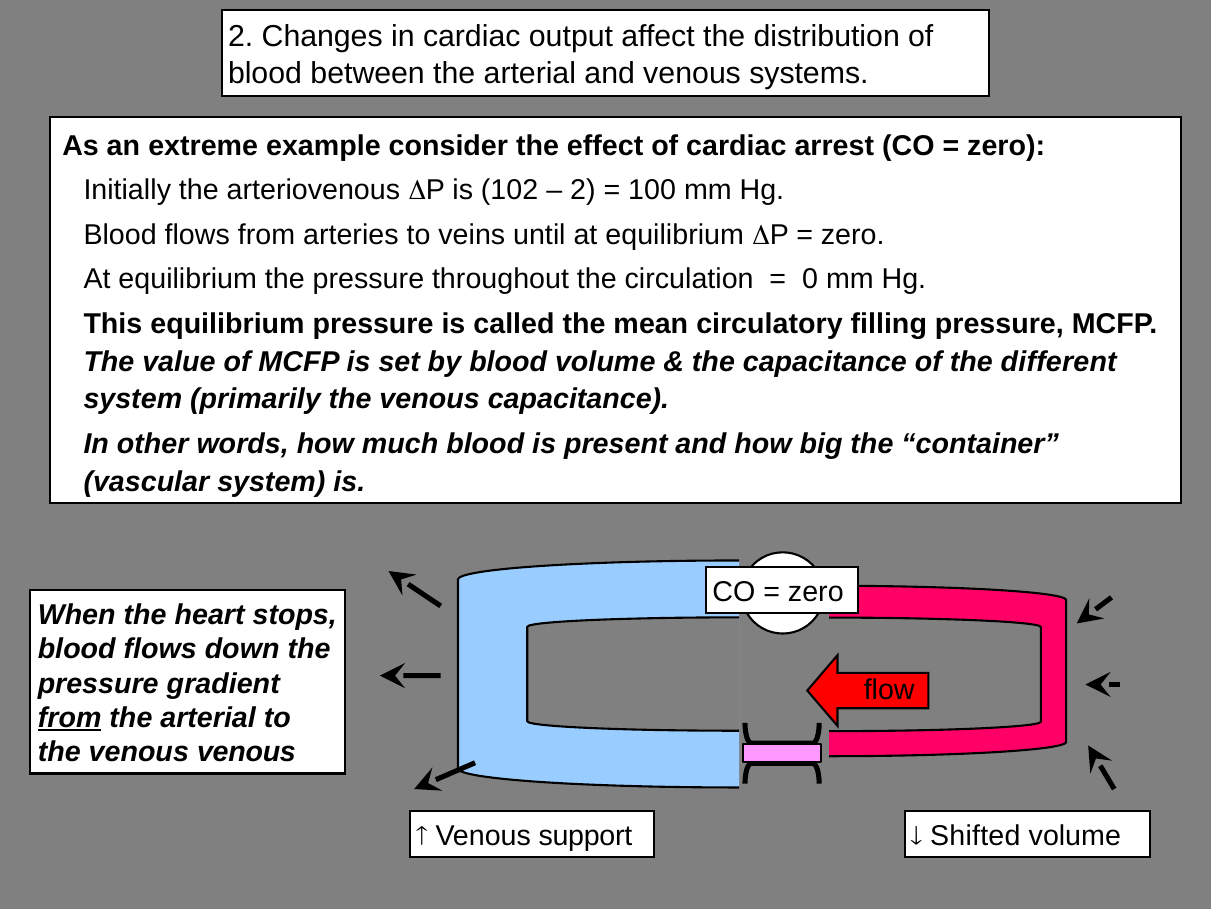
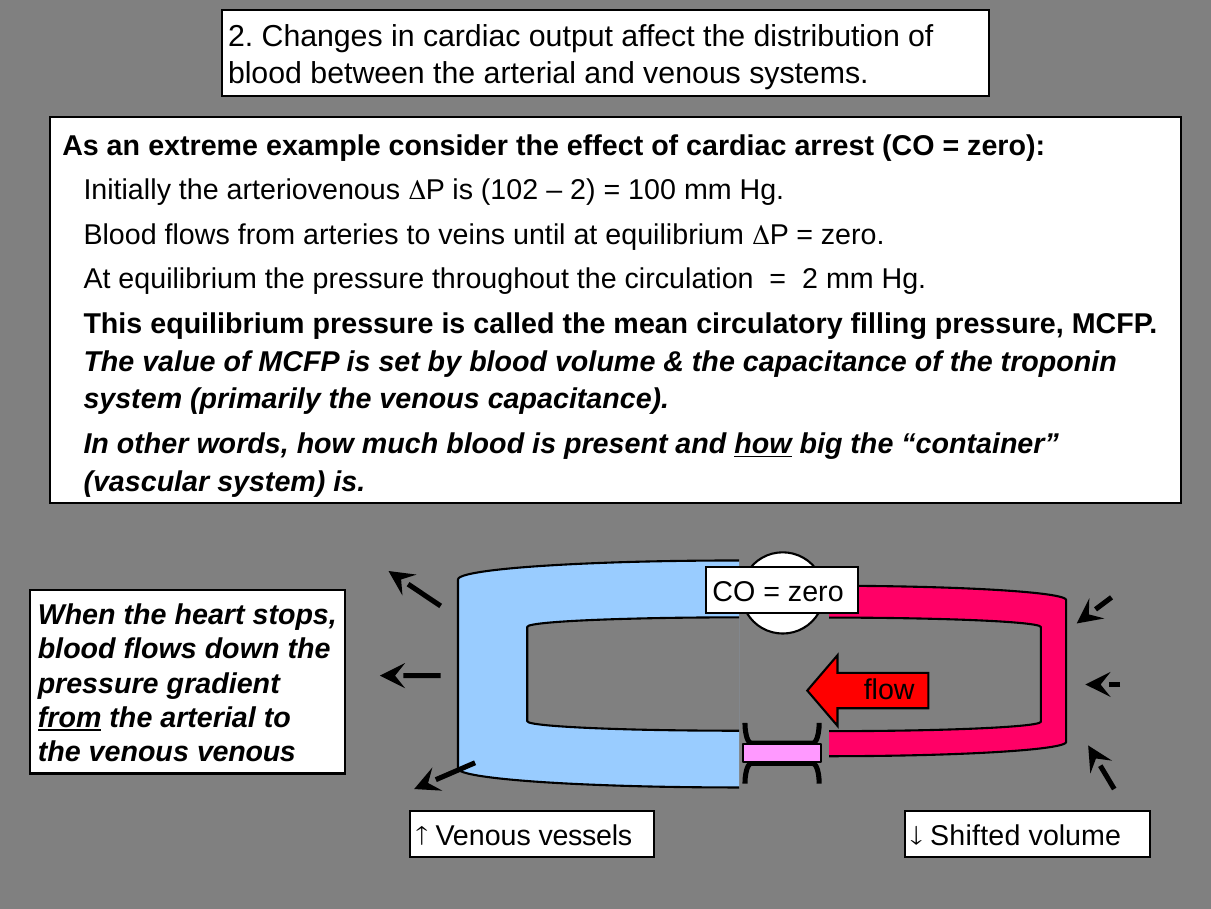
0 at (810, 279): 0 -> 2
different: different -> troponin
how at (763, 444) underline: none -> present
support: support -> vessels
